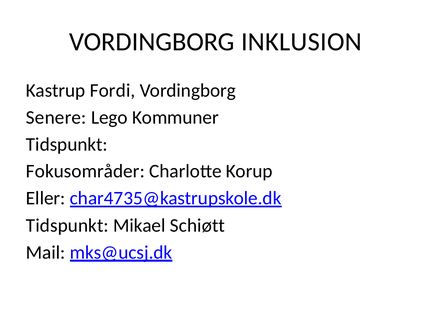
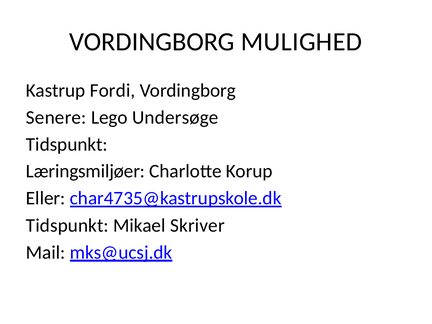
INKLUSION: INKLUSION -> MULIGHED
Kommuner: Kommuner -> Undersøge
Fokusområder: Fokusområder -> Læringsmiljøer
Schiøtt: Schiøtt -> Skriver
